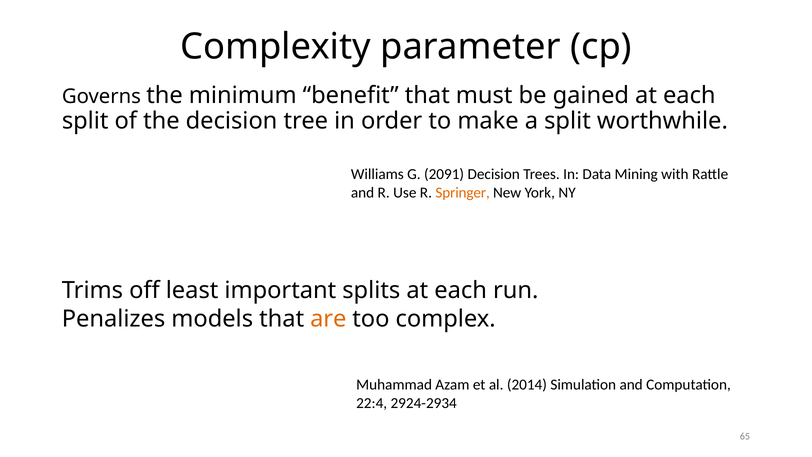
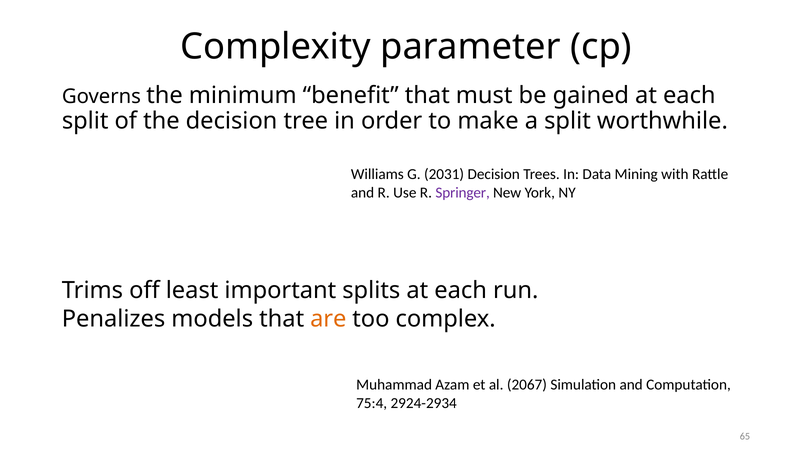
2091: 2091 -> 2031
Springer colour: orange -> purple
2014: 2014 -> 2067
22:4: 22:4 -> 75:4
